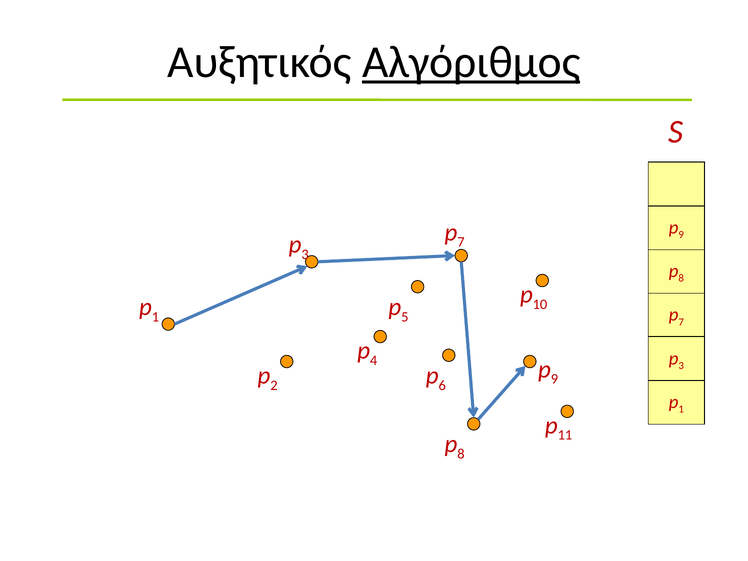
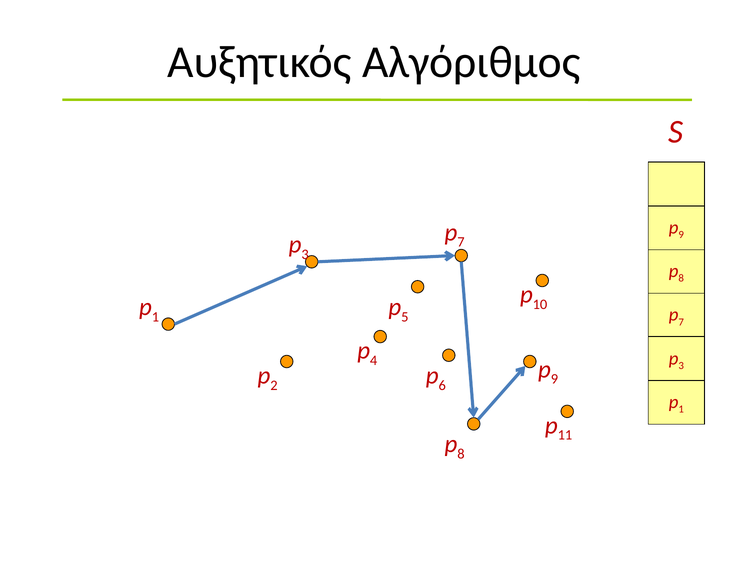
Αλγόριθμος underline: present -> none
